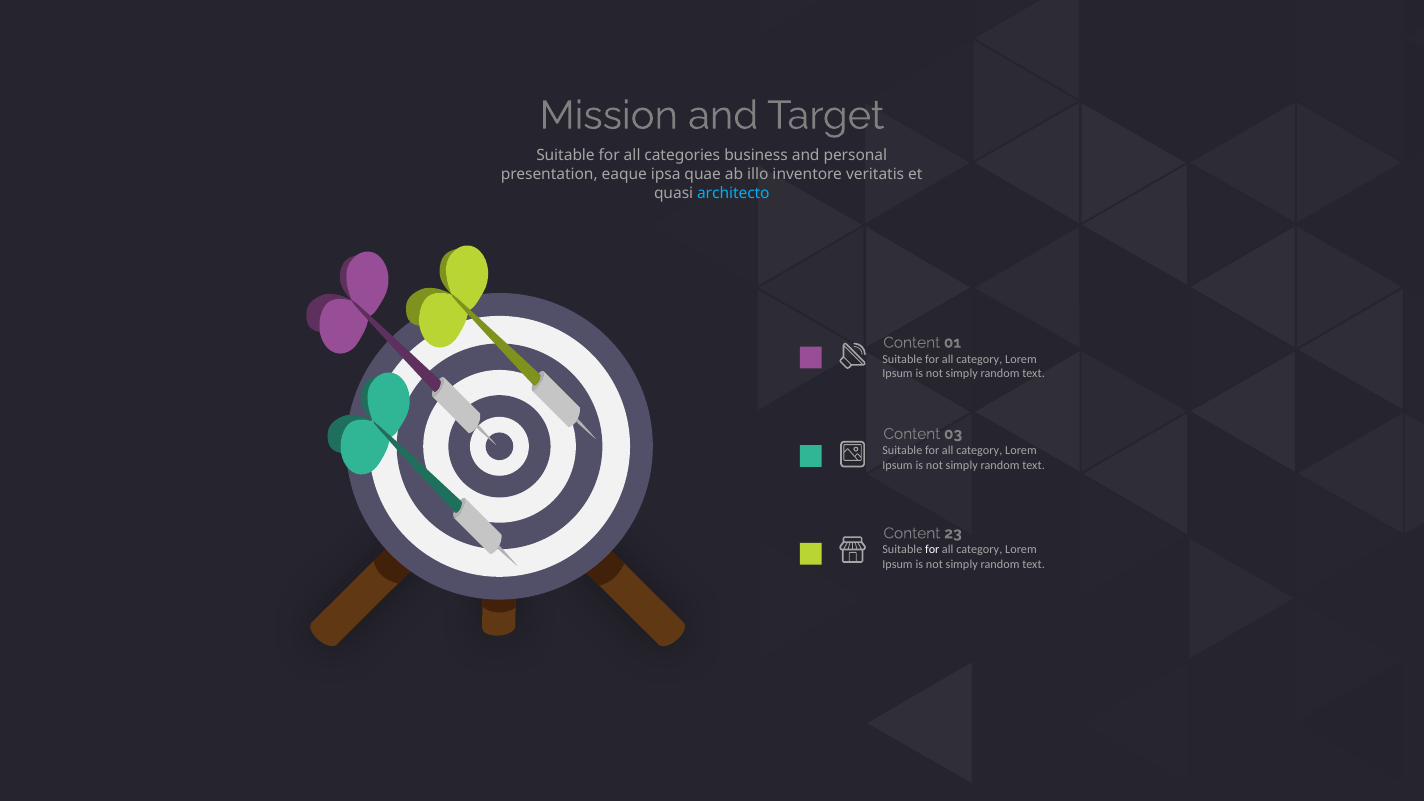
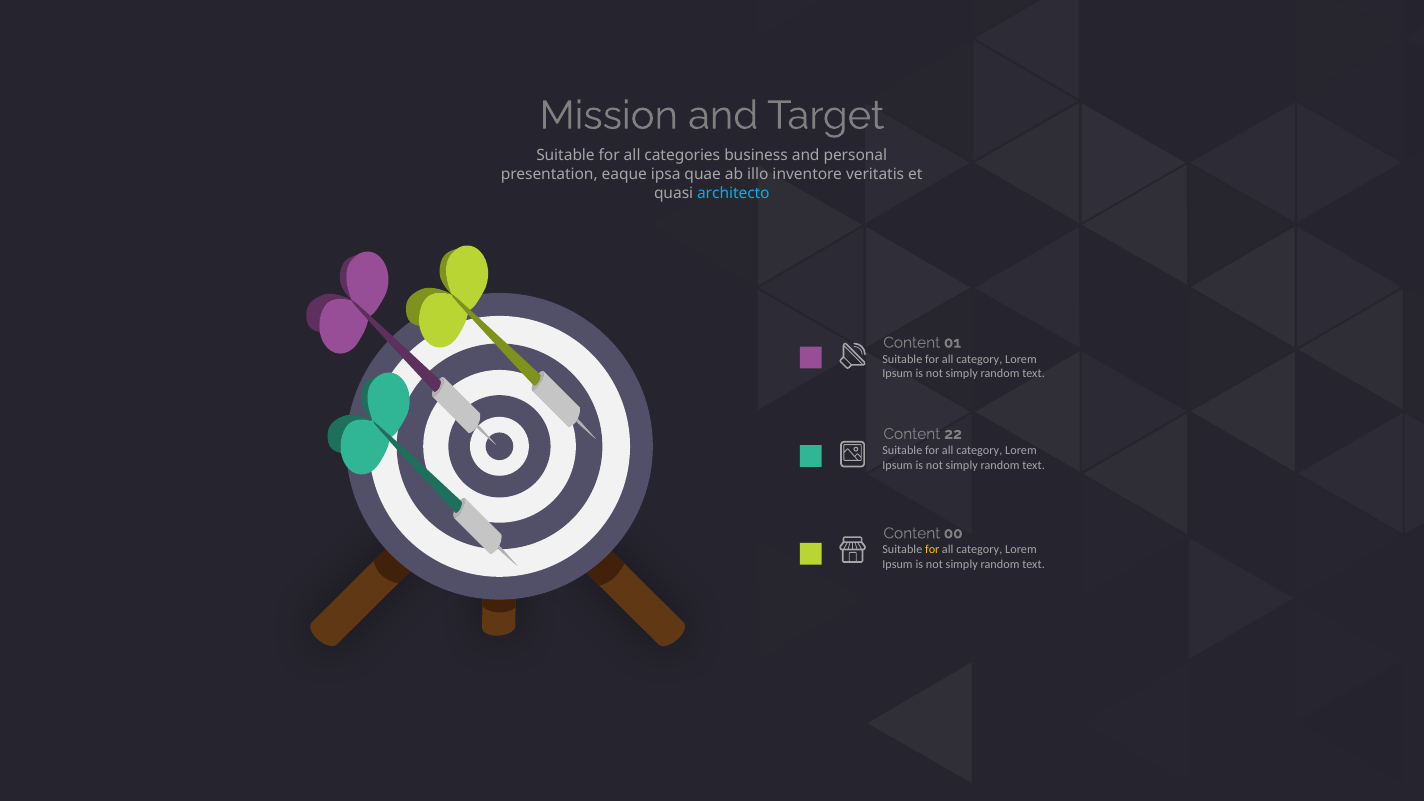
03: 03 -> 22
23: 23 -> 00
for at (932, 550) colour: white -> yellow
